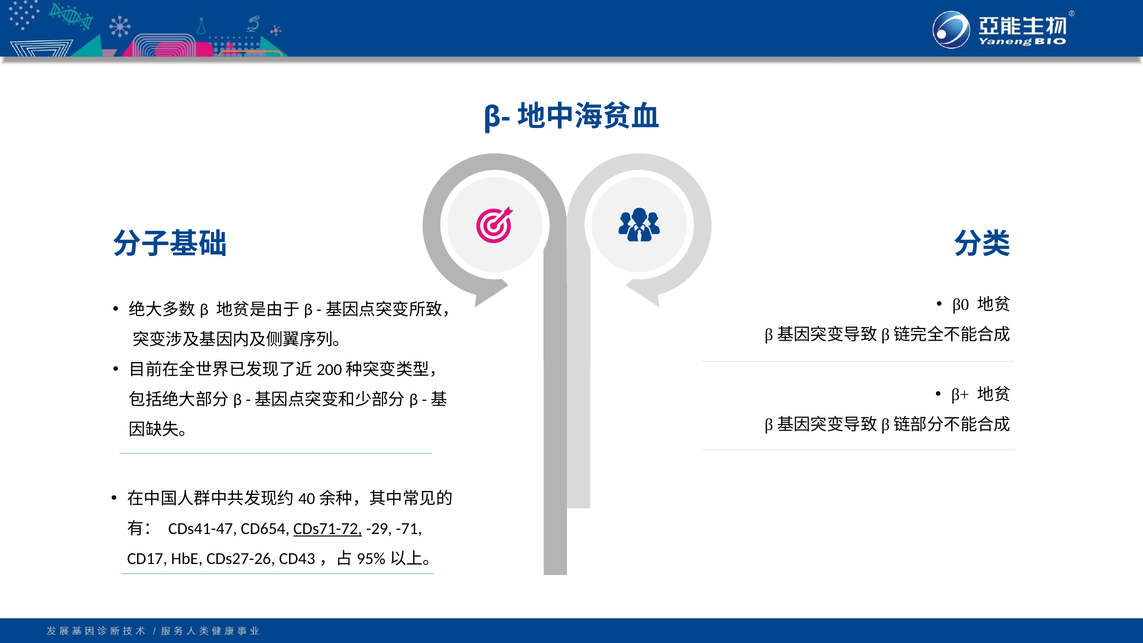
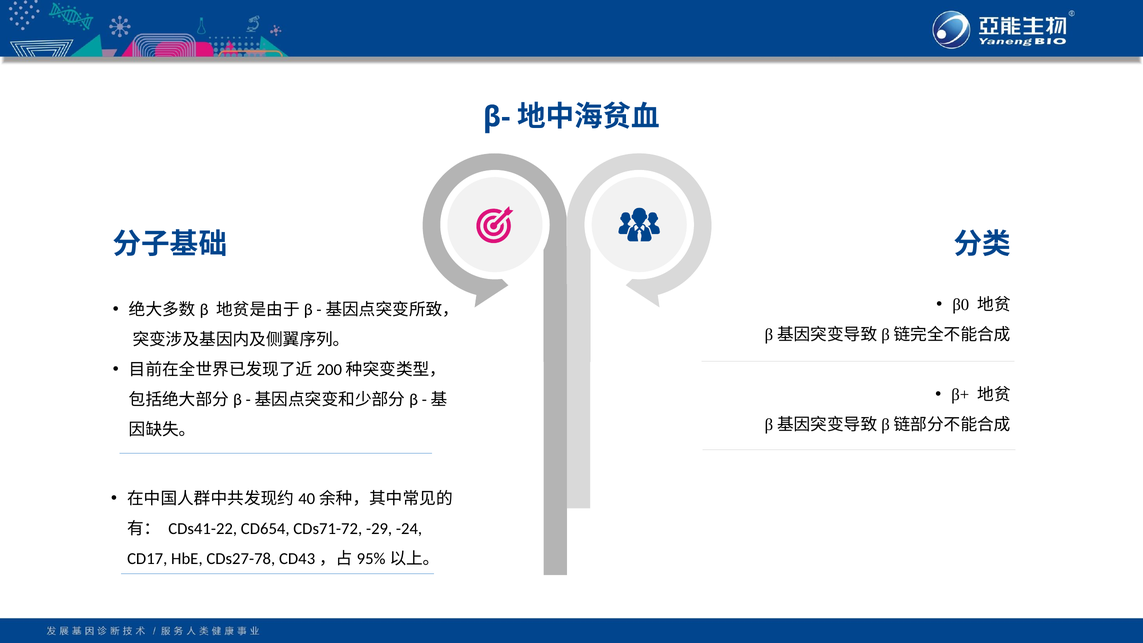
CDs41-47: CDs41-47 -> CDs41-22
CDs71-72 underline: present -> none
-71: -71 -> -24
CDs27-26: CDs27-26 -> CDs27-78
